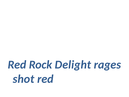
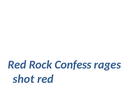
Delight: Delight -> Confess
